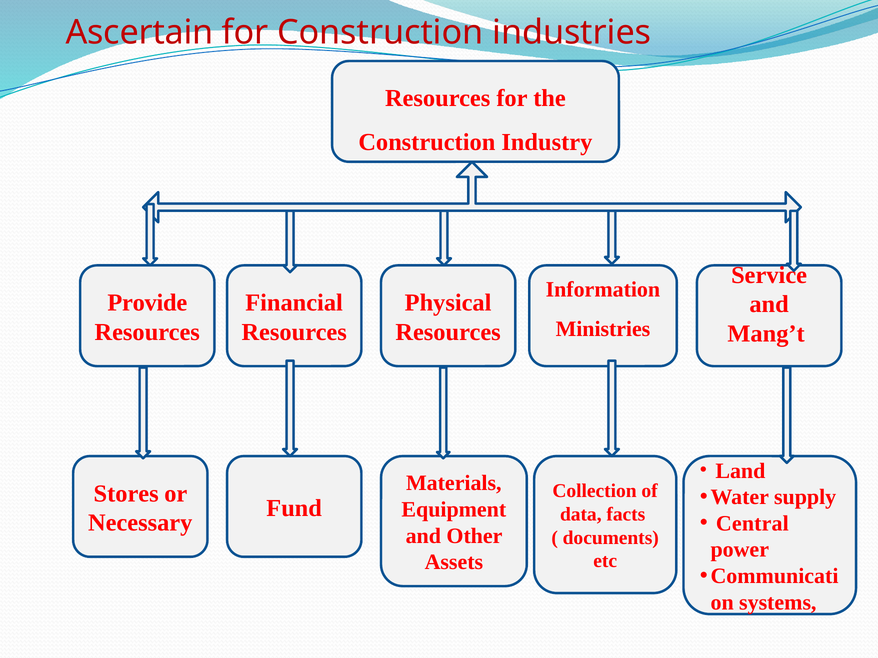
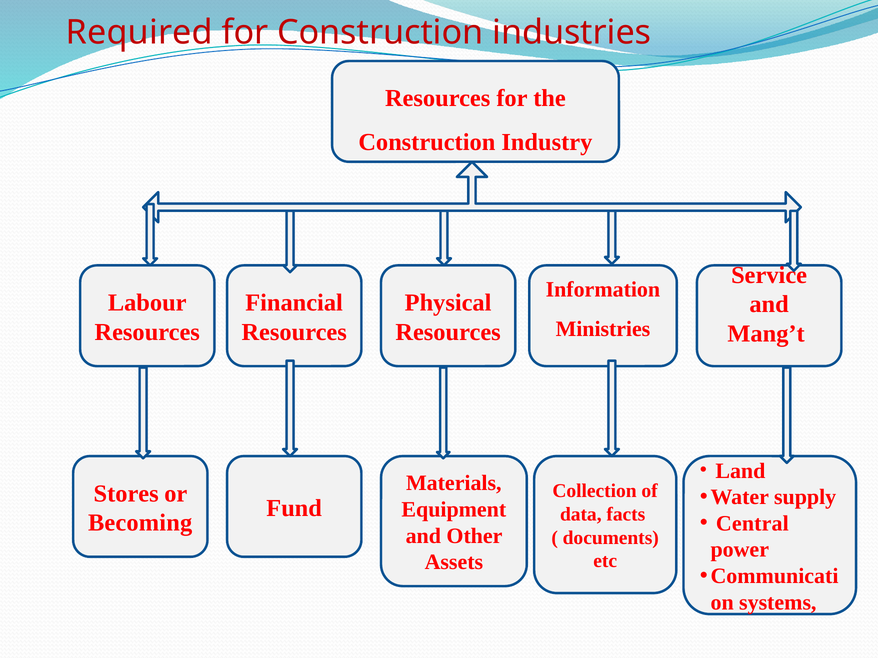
Ascertain: Ascertain -> Required
Provide: Provide -> Labour
Necessary: Necessary -> Becoming
